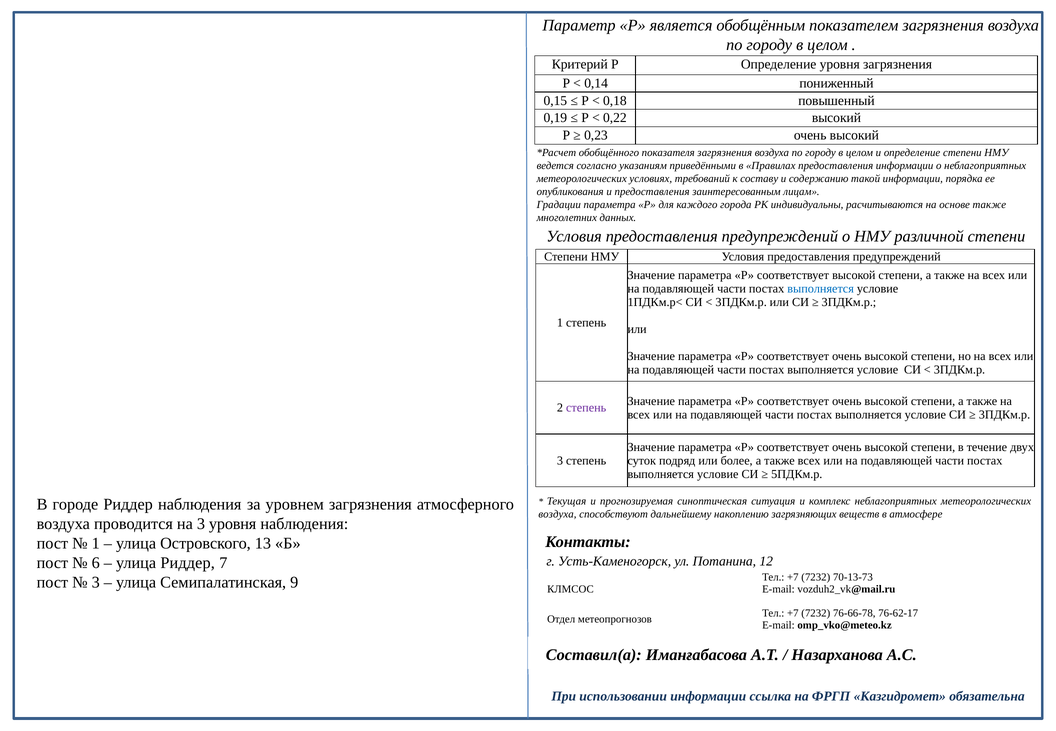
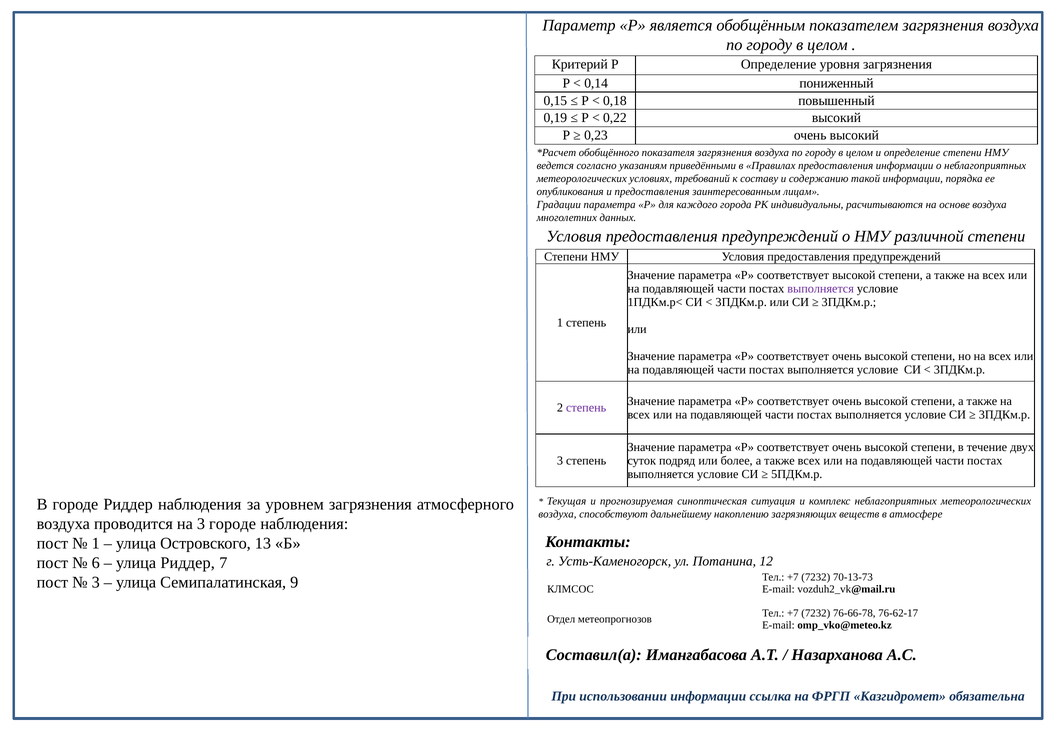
основе также: также -> воздуха
выполняется at (821, 289) colour: blue -> purple
3 уровня: уровня -> городе
